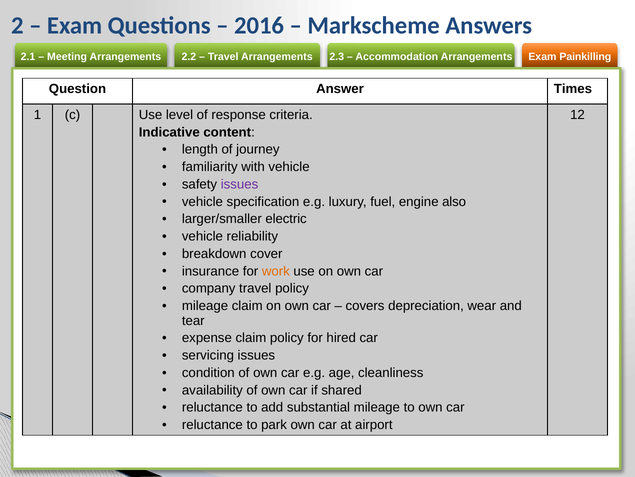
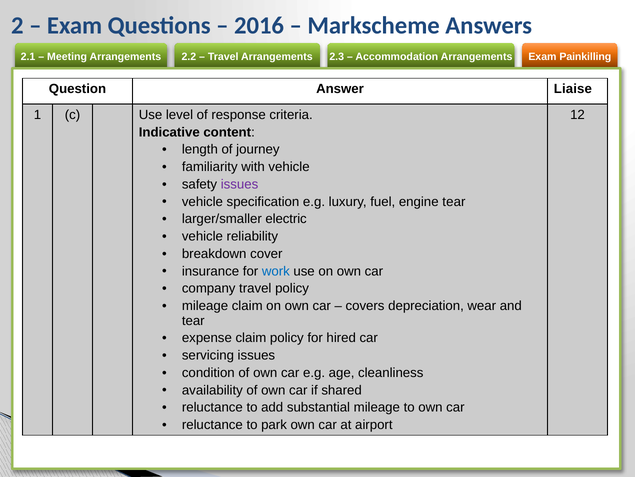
Times: Times -> Liaise
engine also: also -> tear
work colour: orange -> blue
